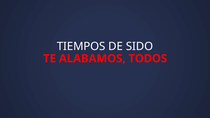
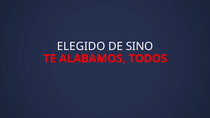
TIEMPOS: TIEMPOS -> ELEGIDO
SIDO: SIDO -> SINO
